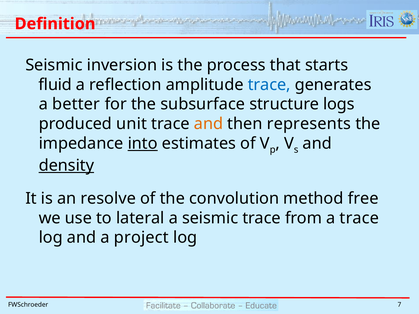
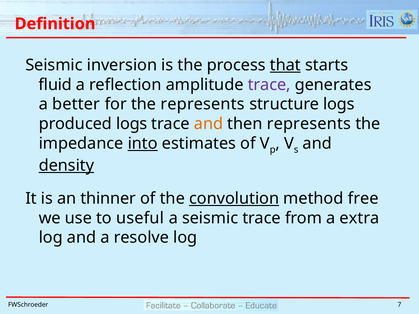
that underline: none -> present
trace at (269, 85) colour: blue -> purple
the subsurface: subsurface -> represents
produced unit: unit -> logs
resolve: resolve -> thinner
convolution underline: none -> present
lateral: lateral -> useful
a trace: trace -> extra
project: project -> resolve
